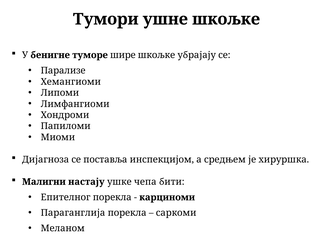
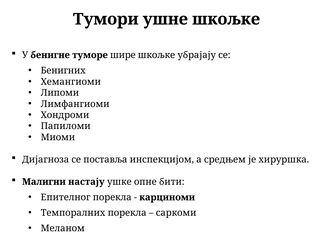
Парализе: Парализе -> Бенигних
чепа: чепа -> опне
Параганглија: Параганглија -> Темпоралних
